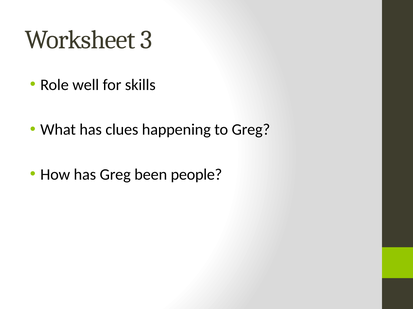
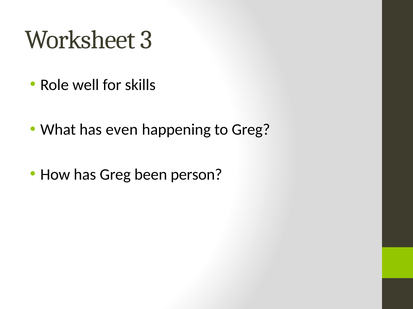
clues: clues -> even
people: people -> person
